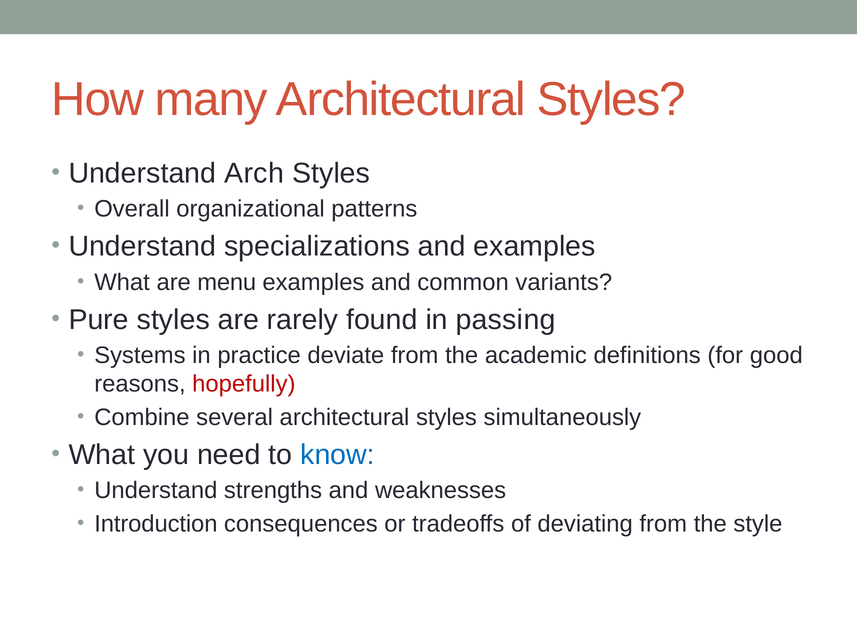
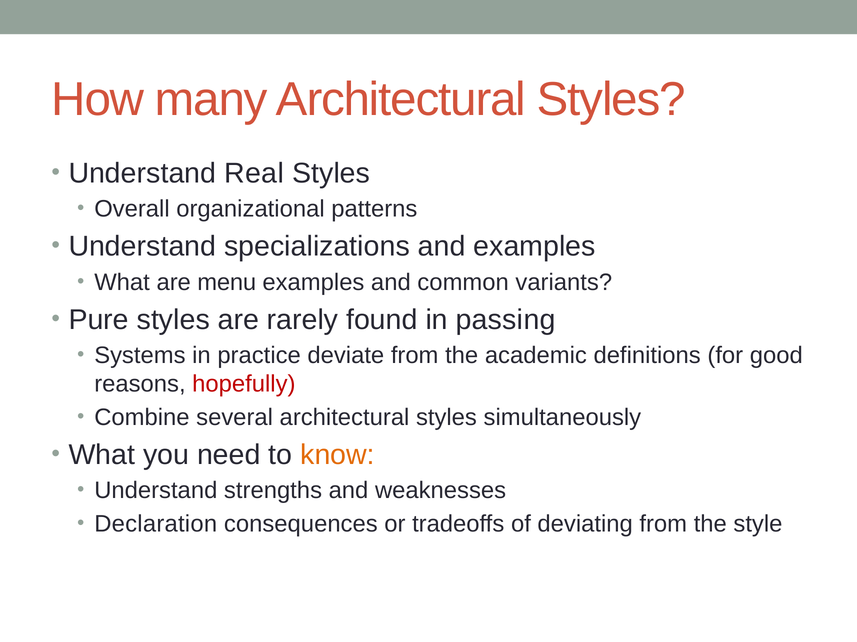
Arch: Arch -> Real
know colour: blue -> orange
Introduction: Introduction -> Declaration
